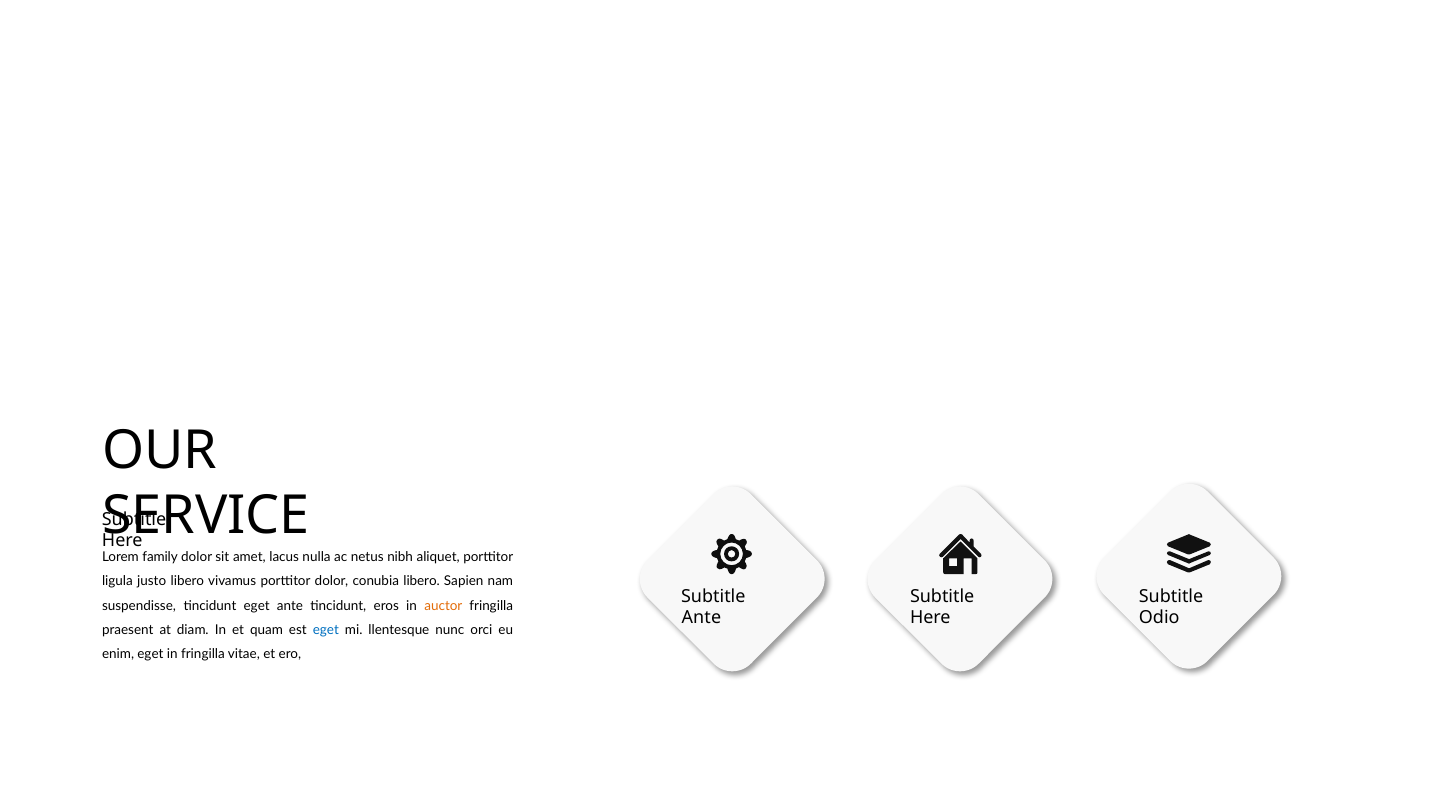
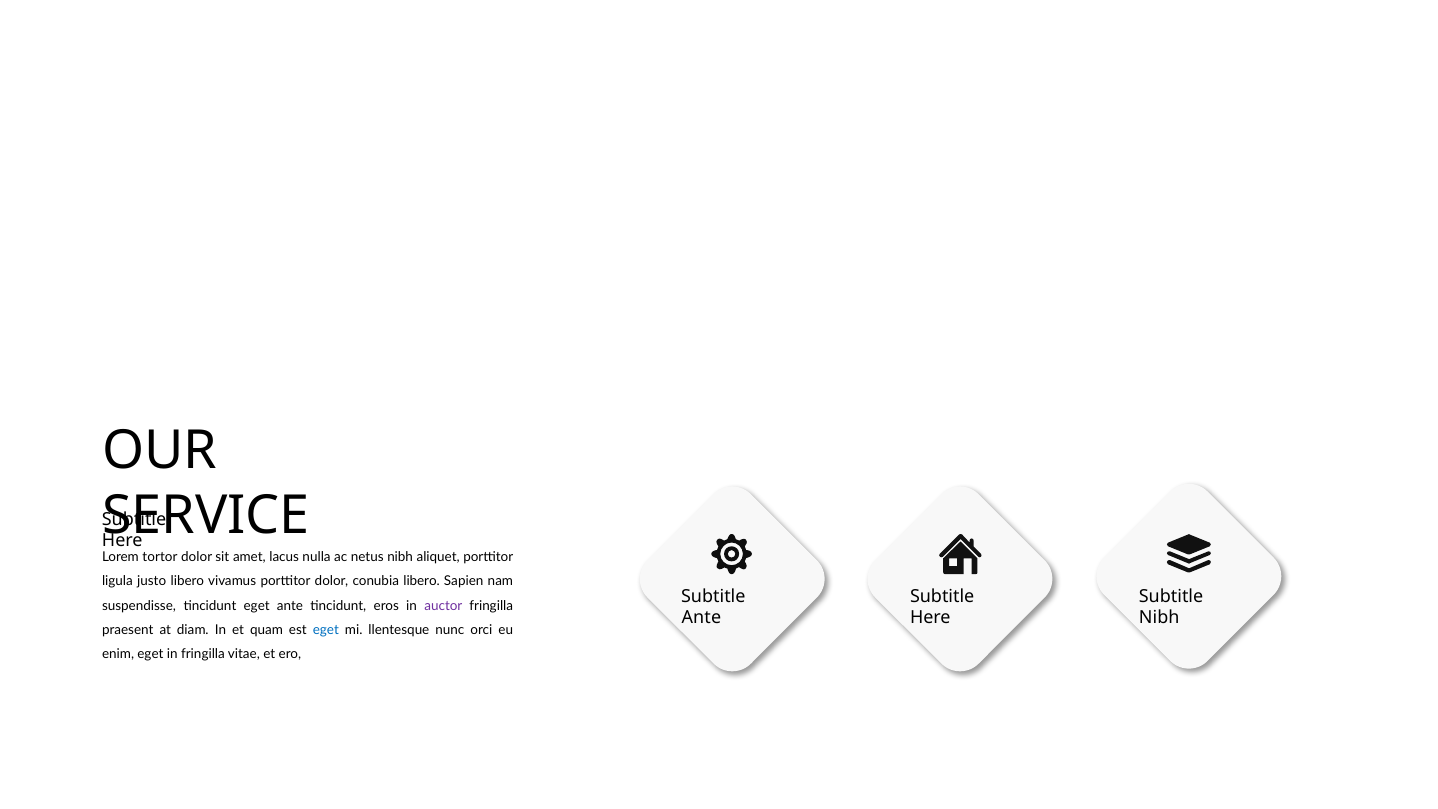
family: family -> tortor
auctor colour: orange -> purple
Odio at (1159, 618): Odio -> Nibh
